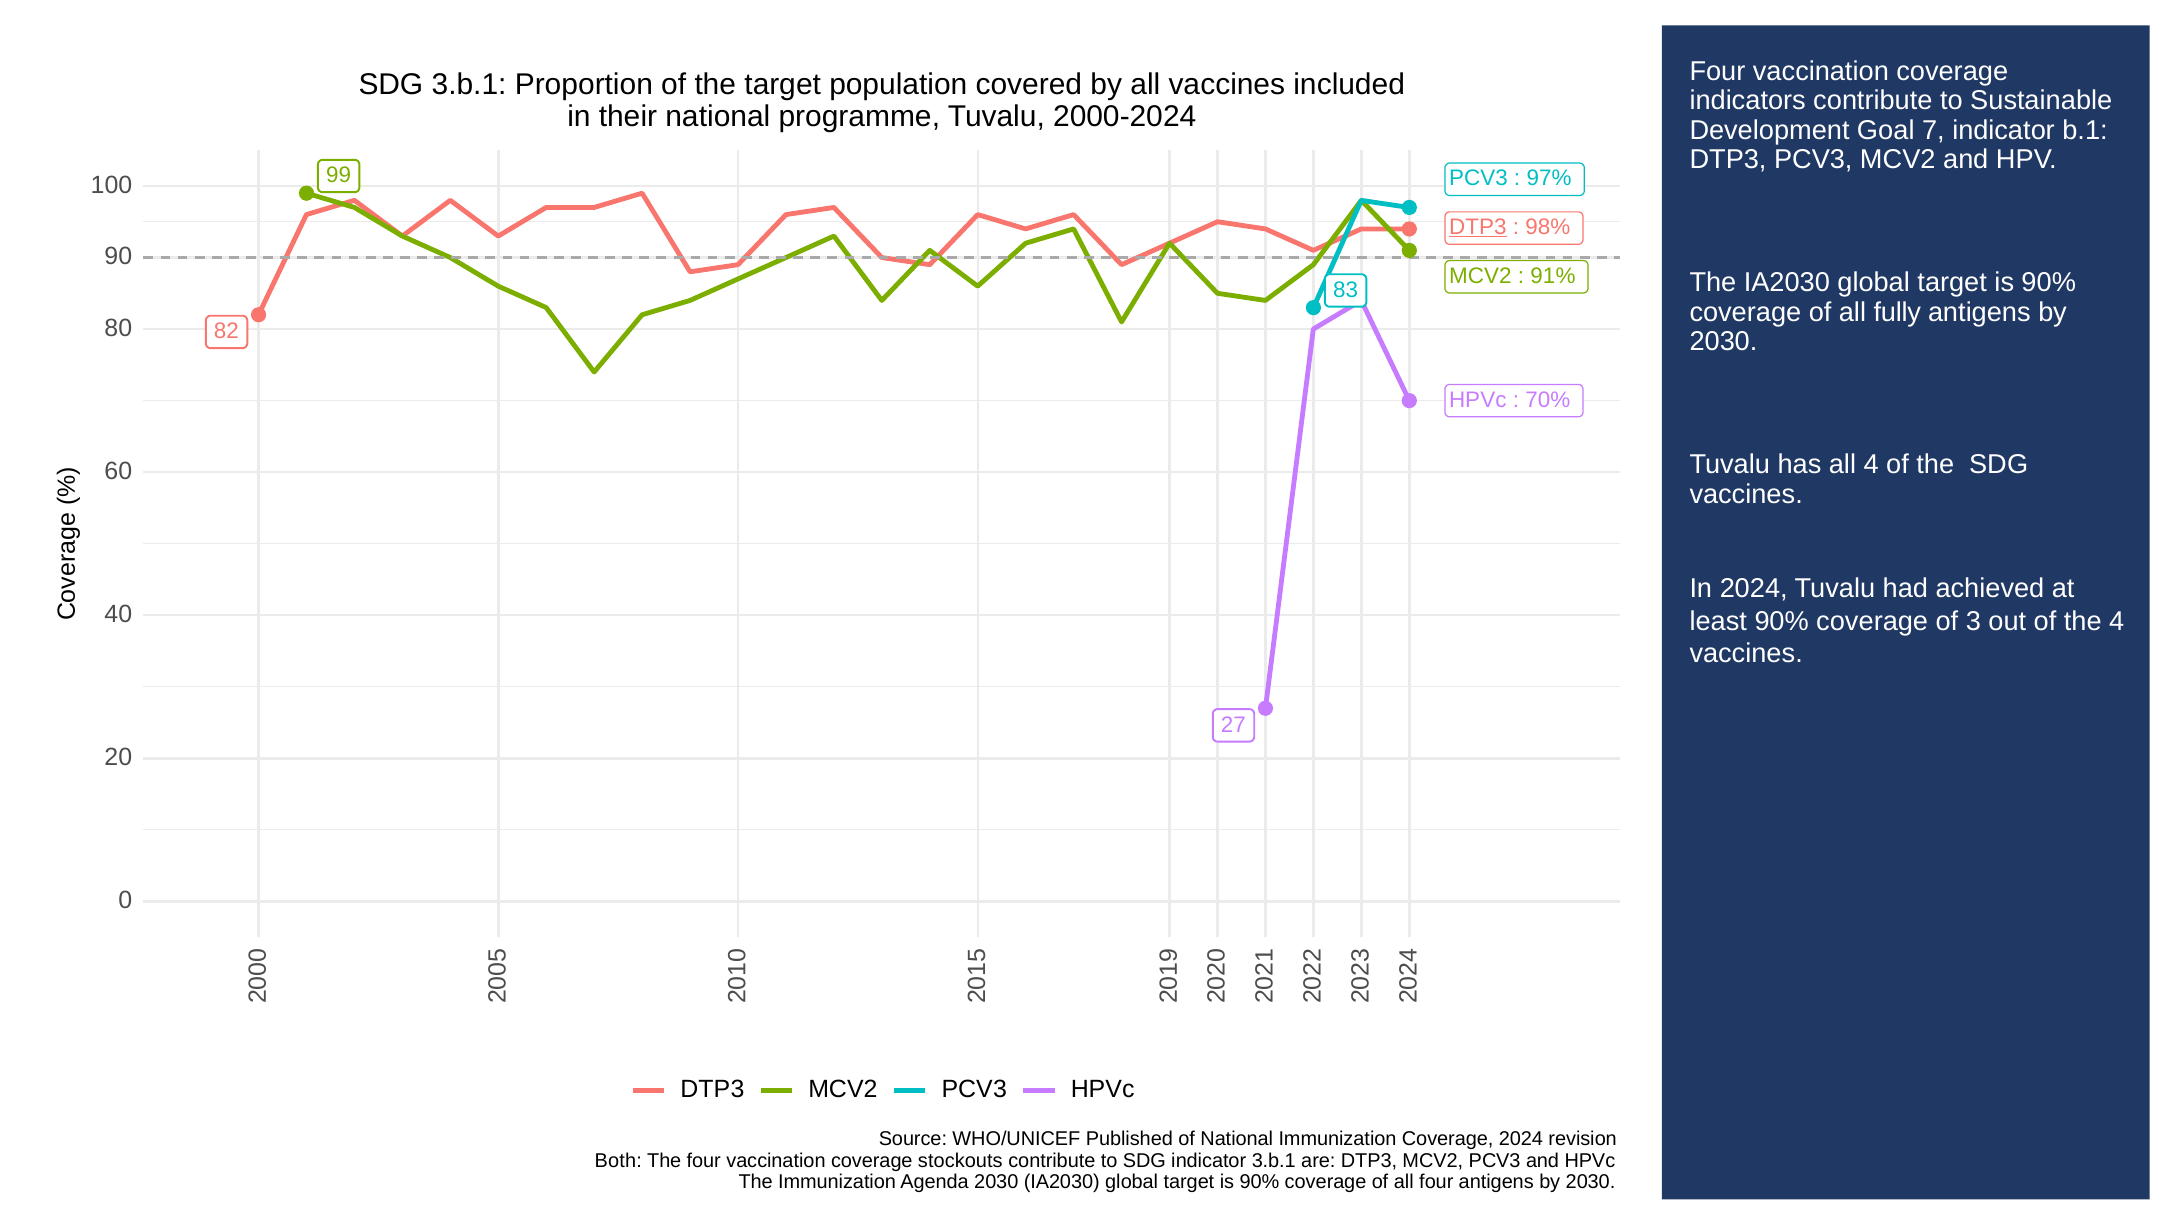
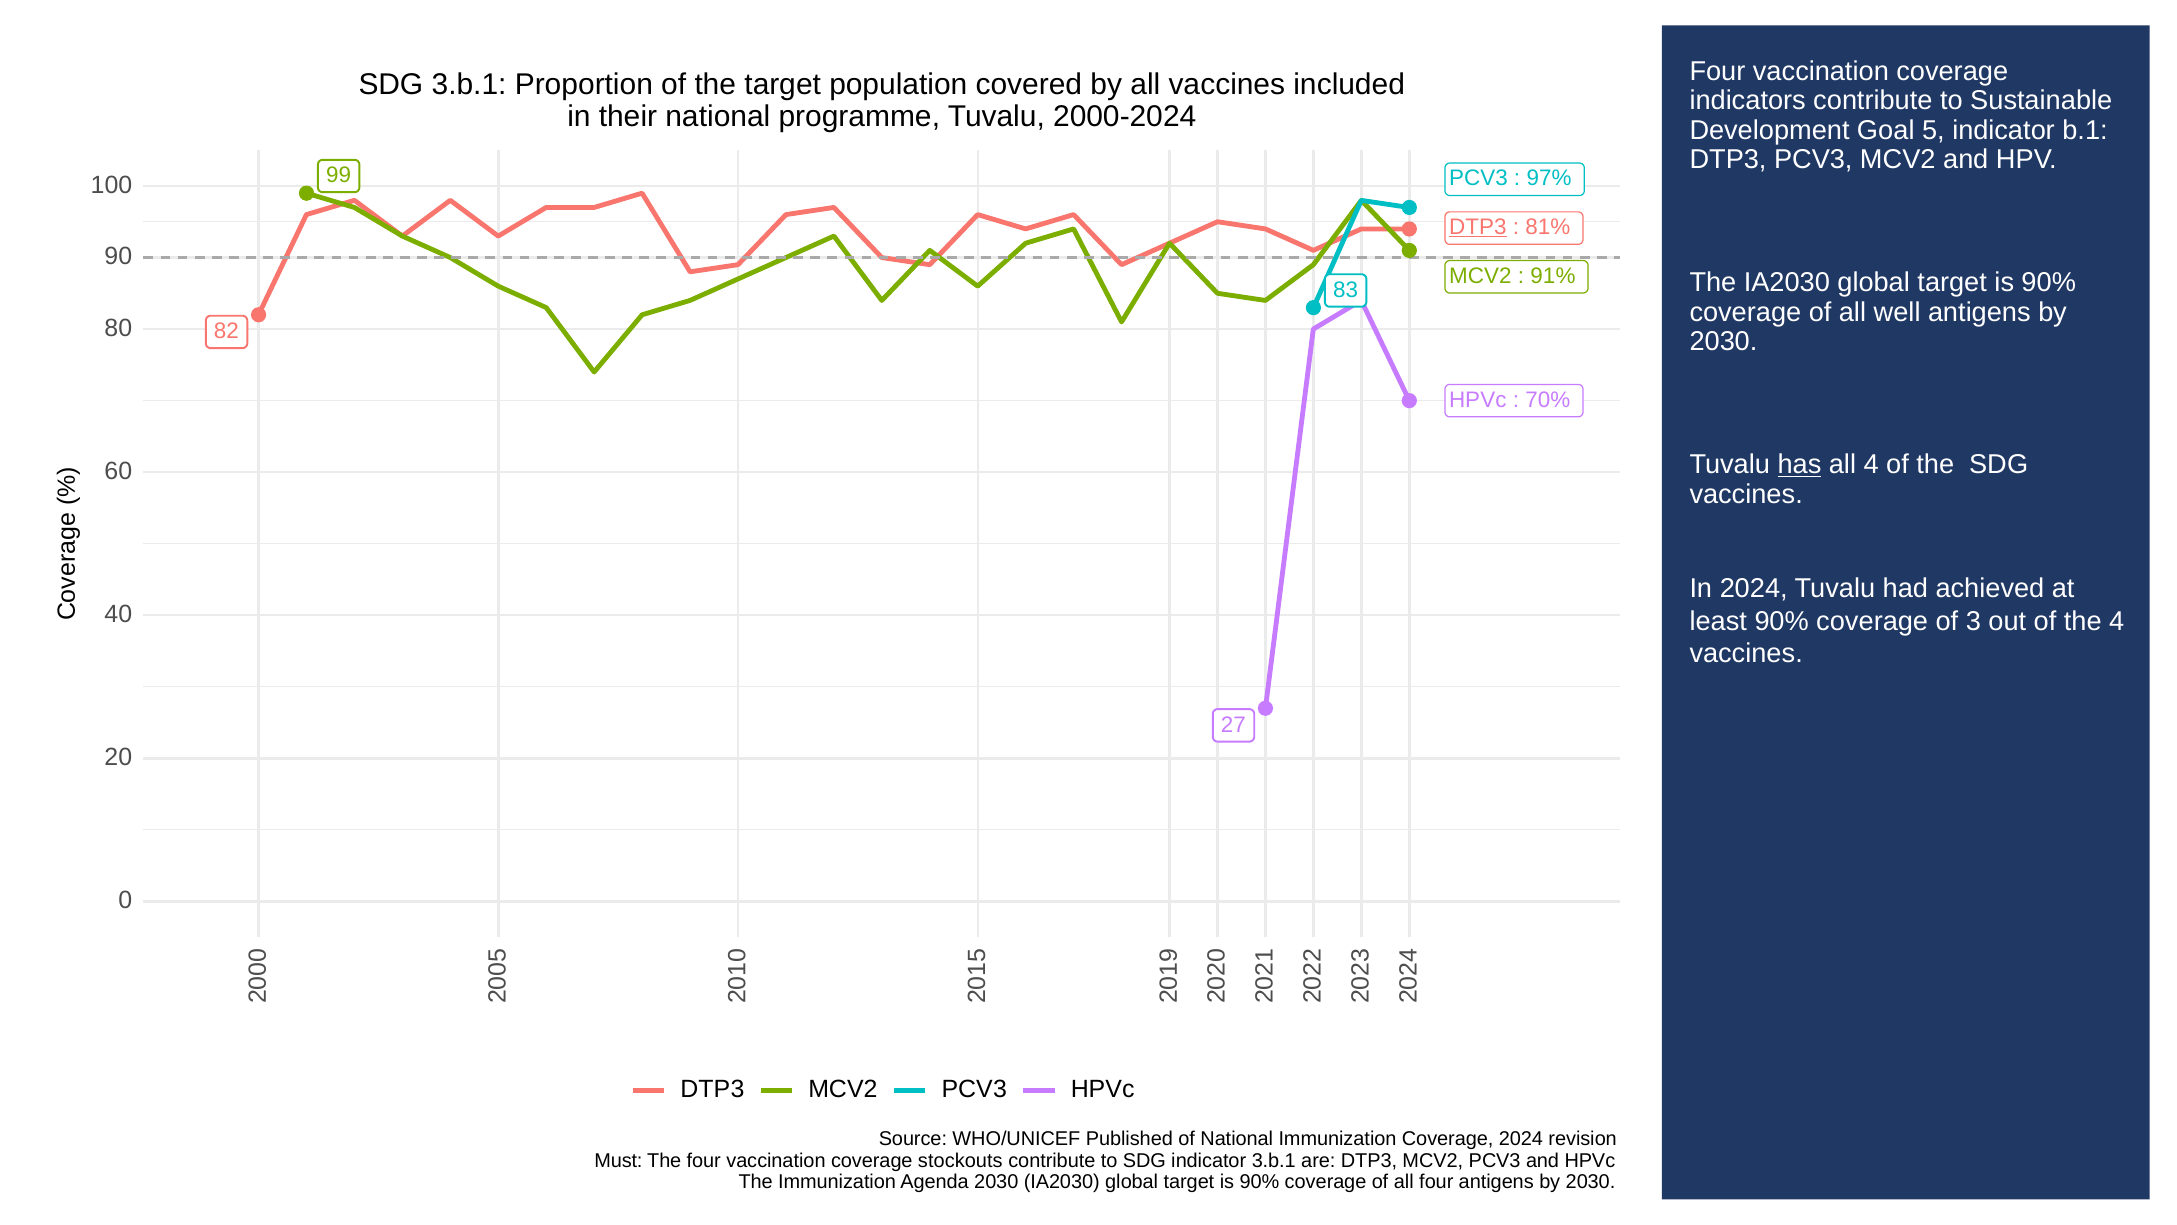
Goal 7: 7 -> 5
98%: 98% -> 81%
fully: fully -> well
has underline: none -> present
Both: Both -> Must
